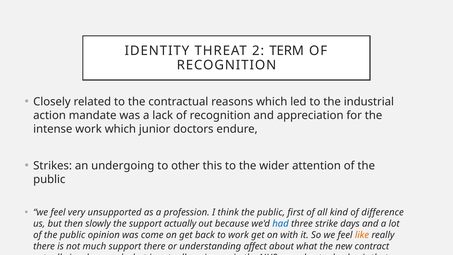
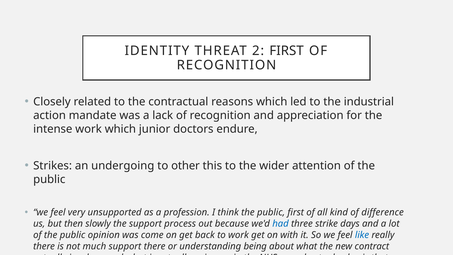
2 TERM: TERM -> FIRST
support actually: actually -> process
like colour: orange -> blue
affect: affect -> being
